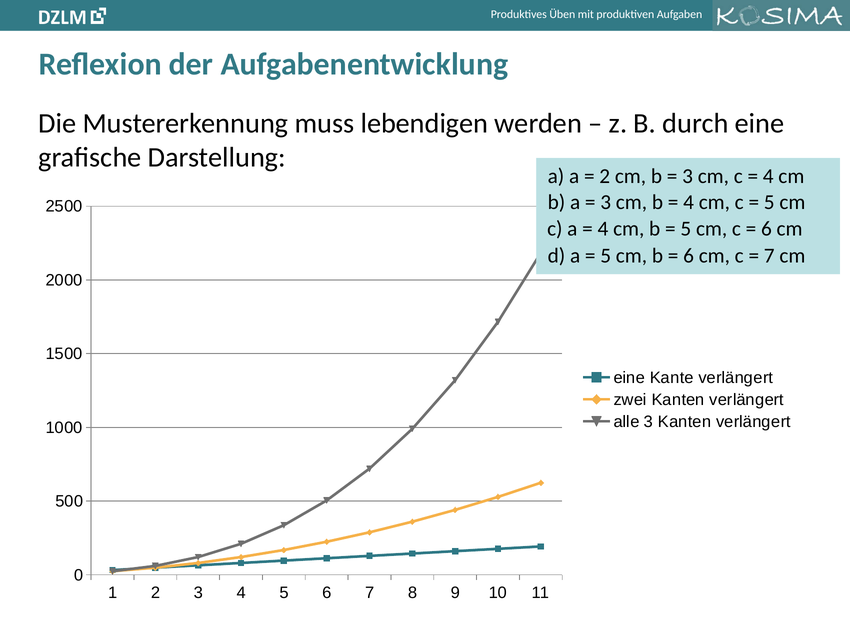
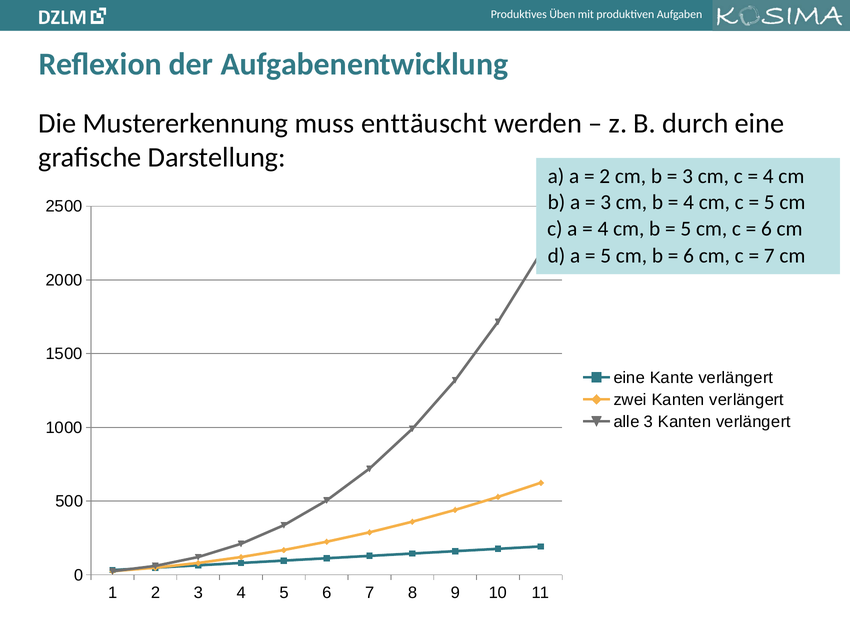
lebendigen: lebendigen -> enttäuscht
